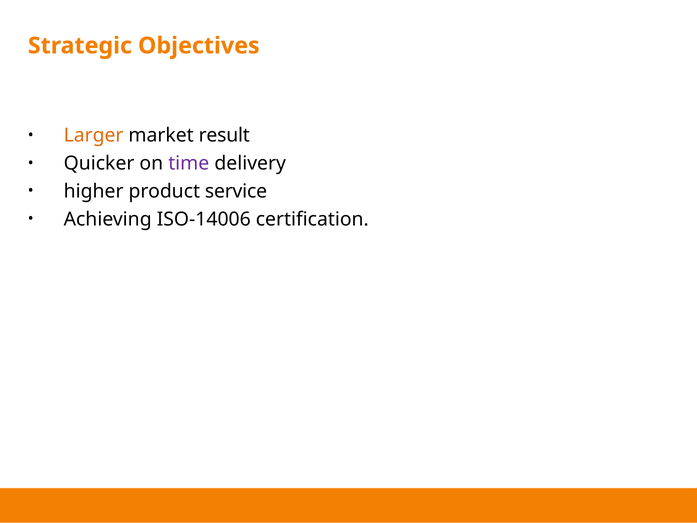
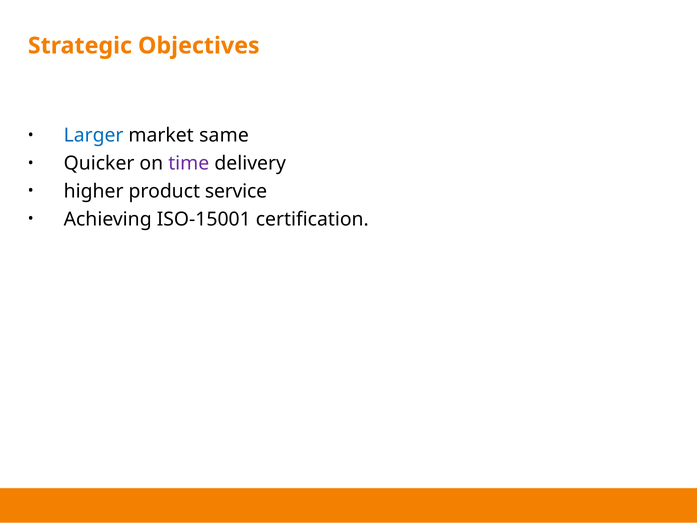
Larger colour: orange -> blue
result: result -> same
ISO-14006: ISO-14006 -> ISO-15001
